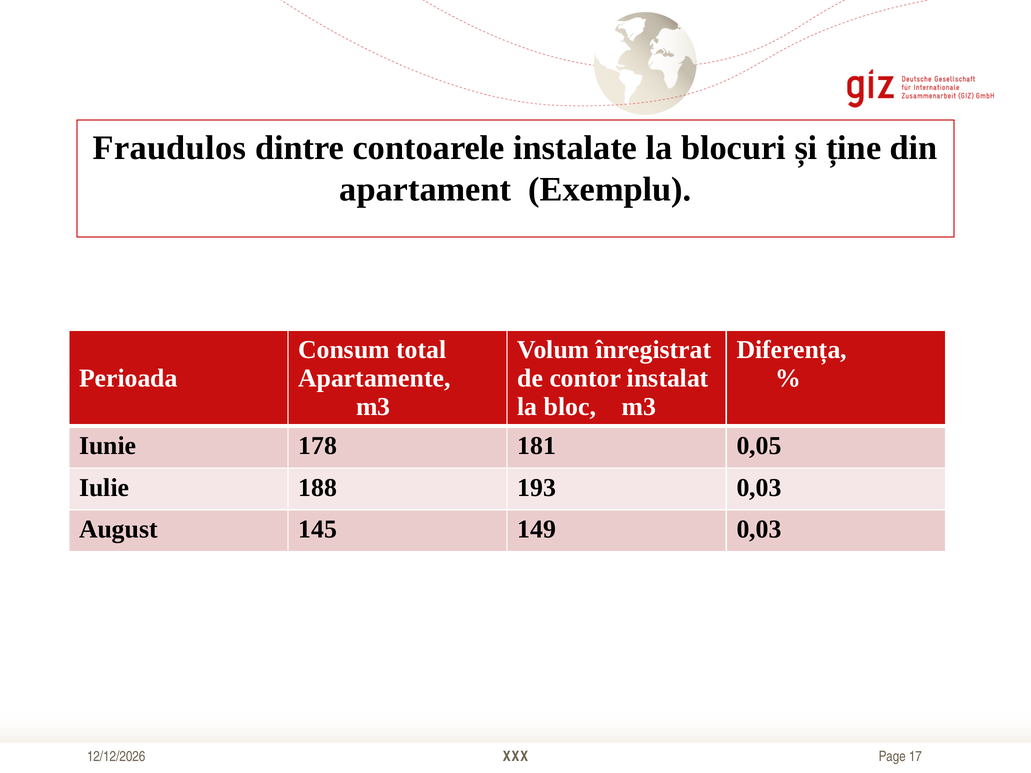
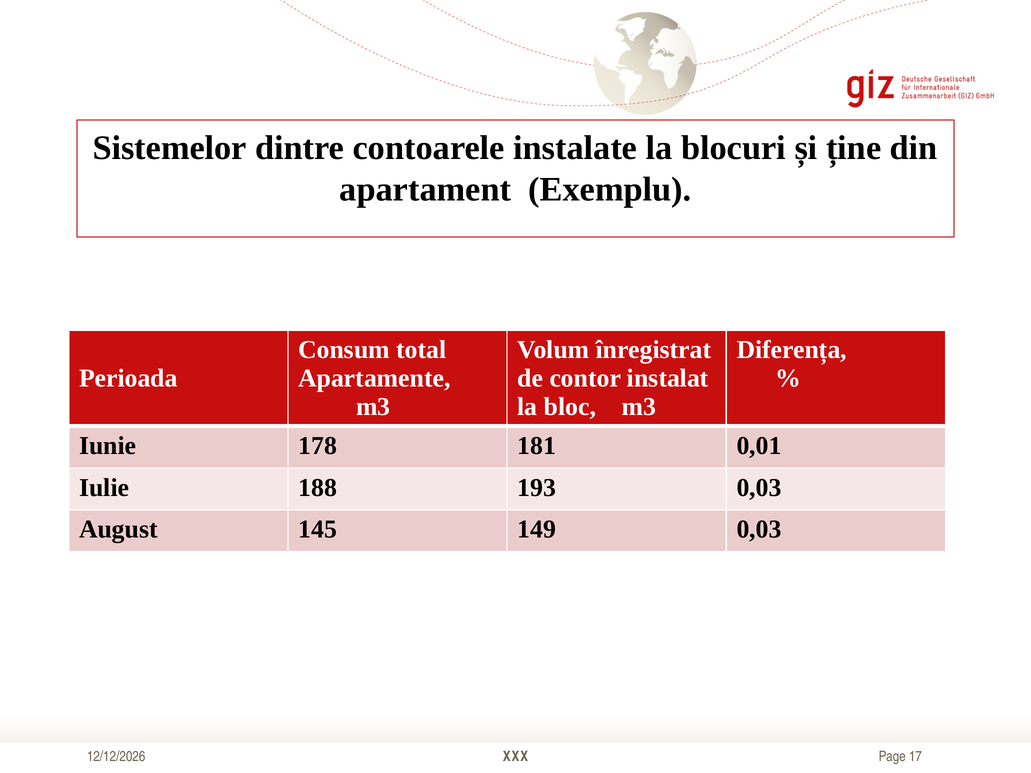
Fraudulos: Fraudulos -> Sistemelor
0,05: 0,05 -> 0,01
